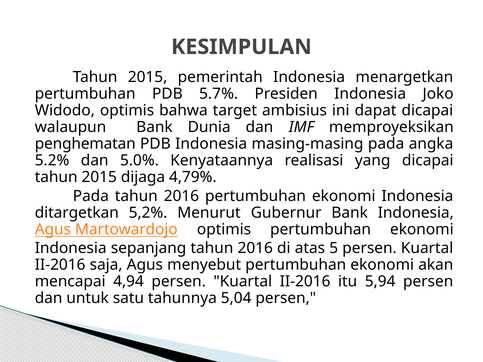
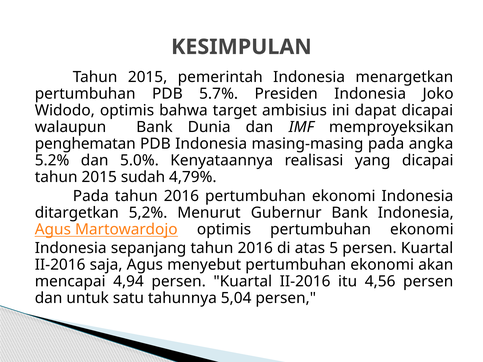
dijaga: dijaga -> sudah
5,94: 5,94 -> 4,56
